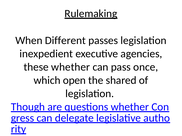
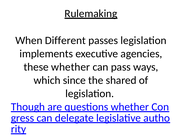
inexpedient: inexpedient -> implements
once: once -> ways
open: open -> since
